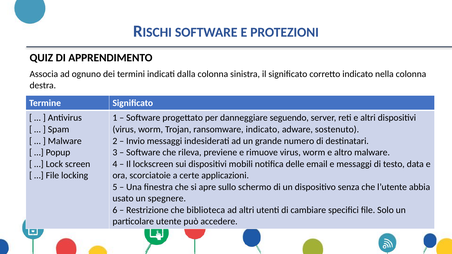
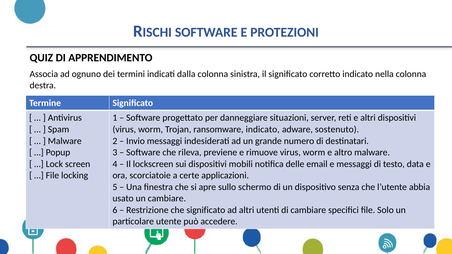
seguendo: seguendo -> situazioni
un spegnere: spegnere -> cambiare
che biblioteca: biblioteca -> significato
